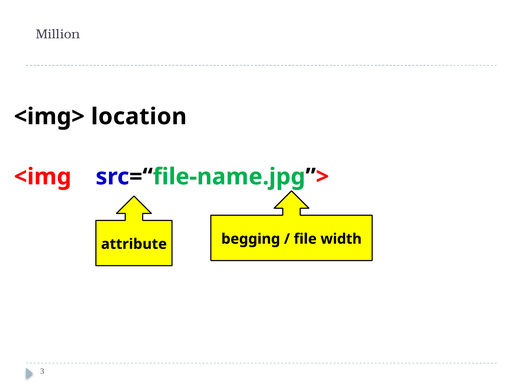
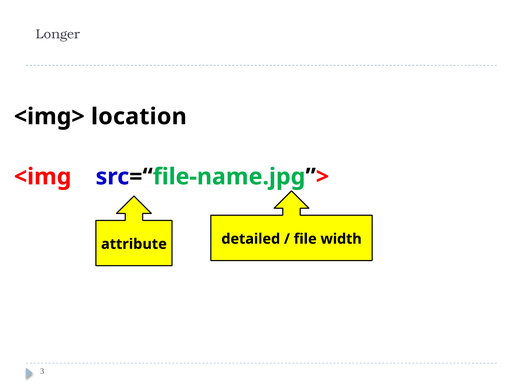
Million: Million -> Longer
begging: begging -> detailed
